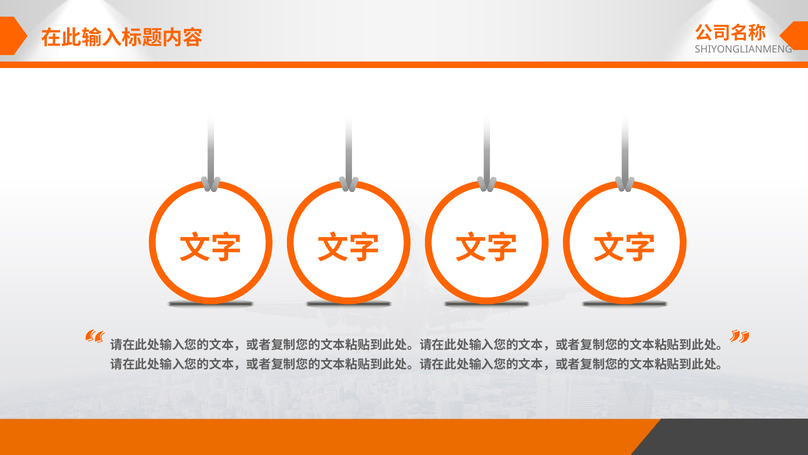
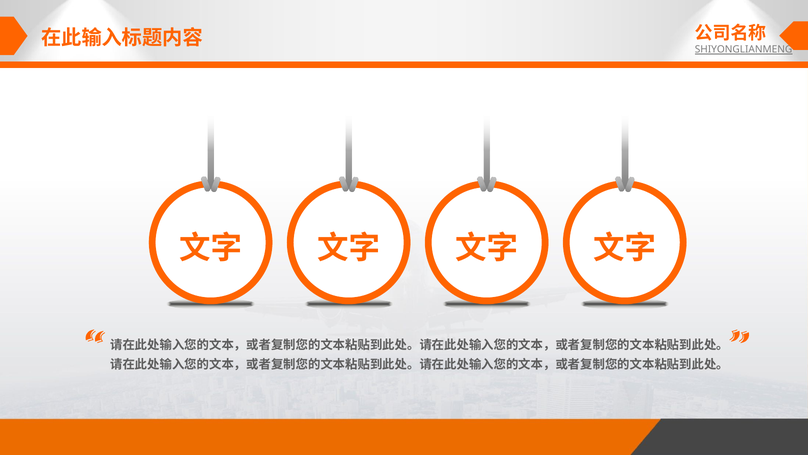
SHIYONGLIANMENG underline: none -> present
